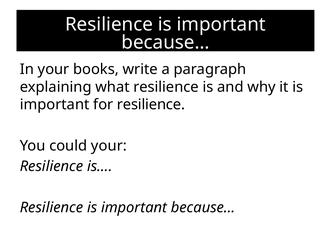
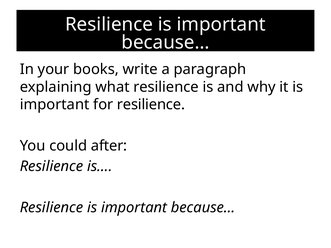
could your: your -> after
